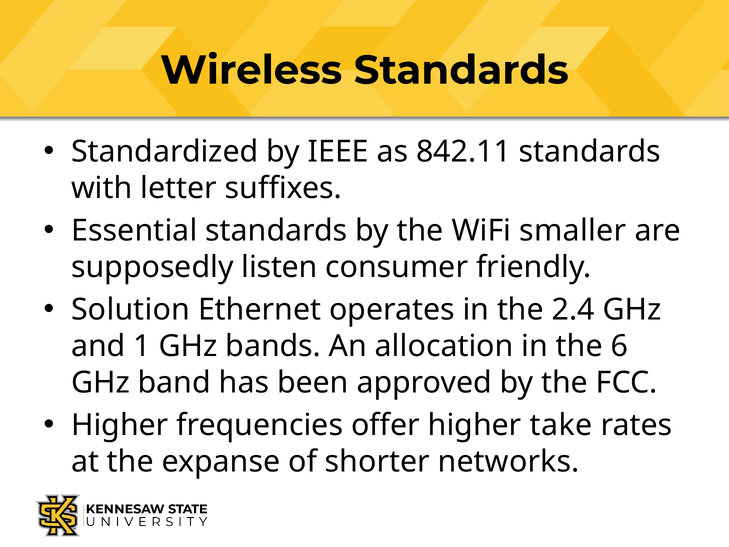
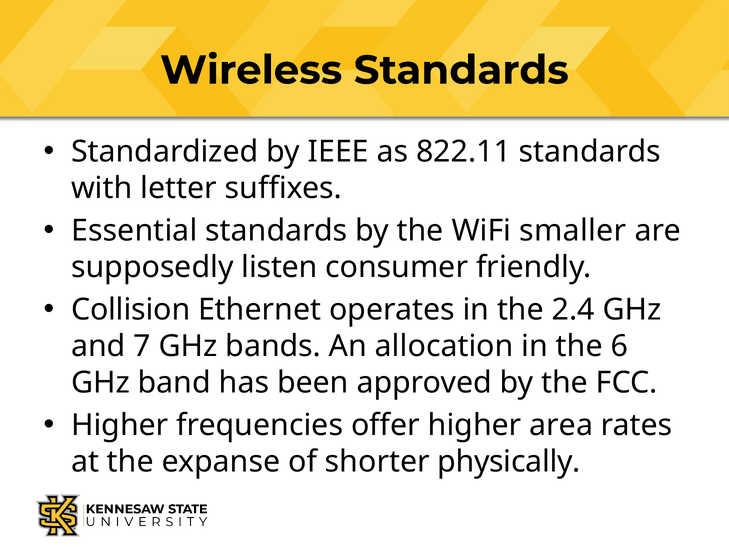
842.11: 842.11 -> 822.11
Solution: Solution -> Collision
1: 1 -> 7
take: take -> area
networks: networks -> physically
